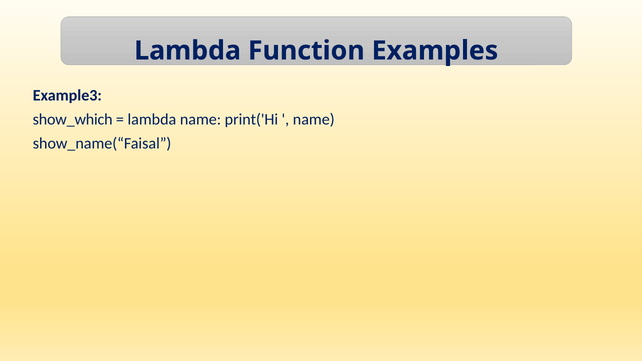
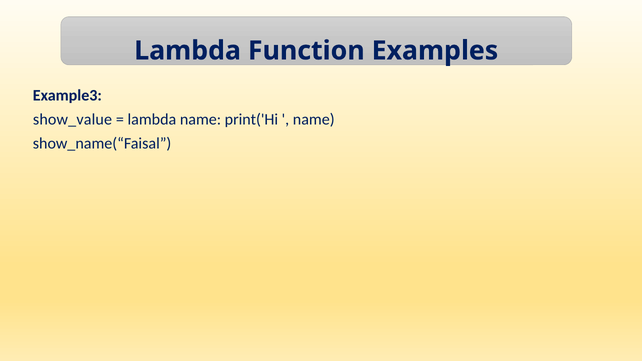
show_which: show_which -> show_value
